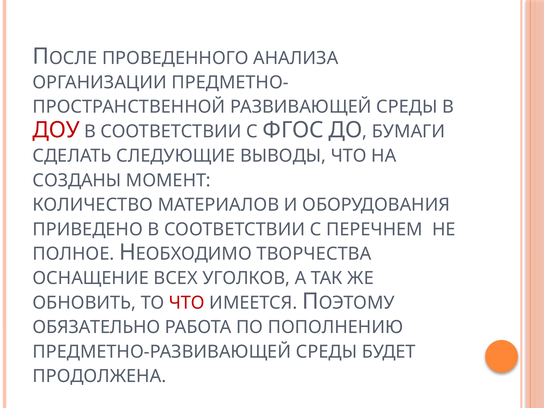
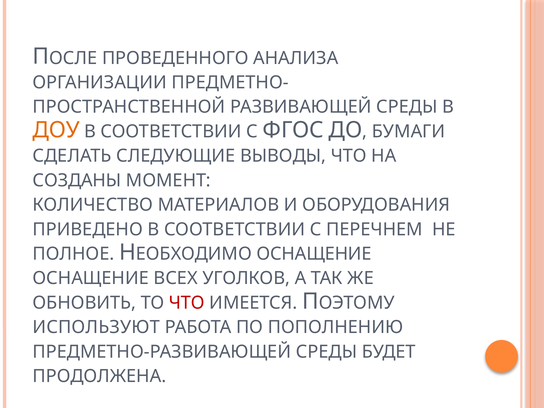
ДОУ colour: red -> orange
ТВОРЧЕСТВА at (314, 254): ТВОРЧЕСТВА -> ОСНАЩЕНИЕ
ОБЯЗАТЕЛЬНО: ОБЯЗАТЕЛЬНО -> ИСПОЛЬЗУЮТ
